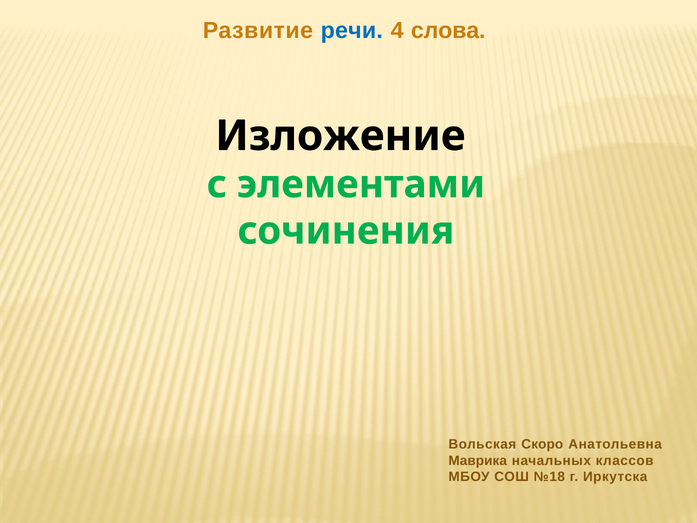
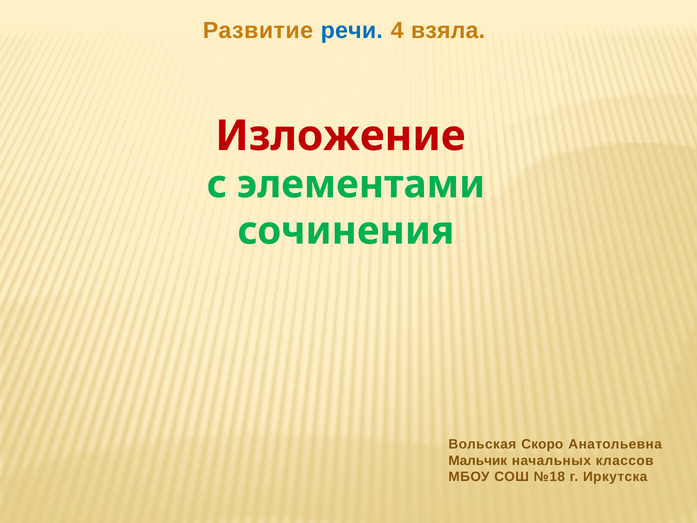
слова: слова -> взяла
Изложение colour: black -> red
Маврика: Маврика -> Мальчик
